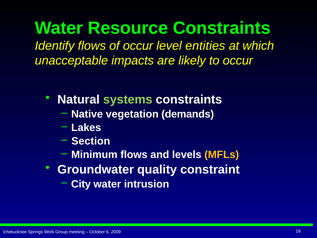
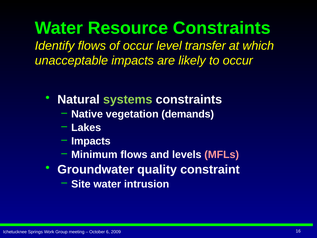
entities: entities -> transfer
Section at (91, 141): Section -> Impacts
MFLs colour: yellow -> pink
City: City -> Site
